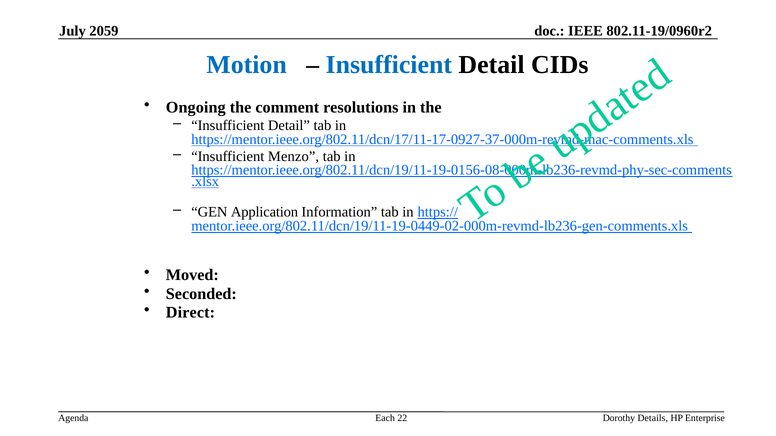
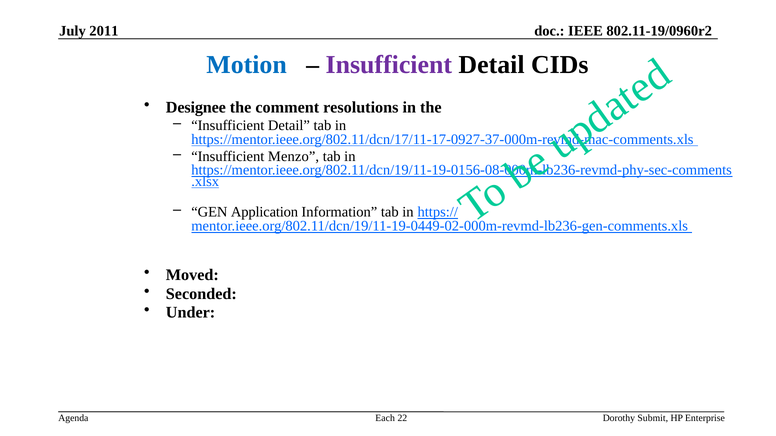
2059: 2059 -> 2011
Insufficient at (389, 65) colour: blue -> purple
Ongoing: Ongoing -> Designee
Direct: Direct -> Under
Details: Details -> Submit
